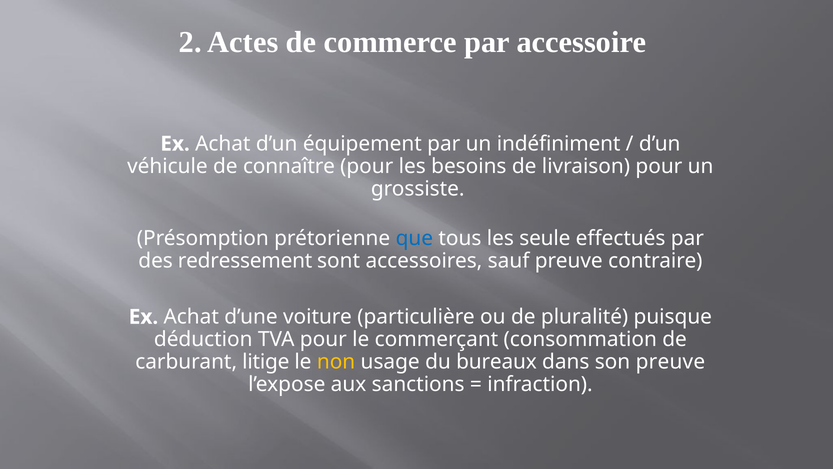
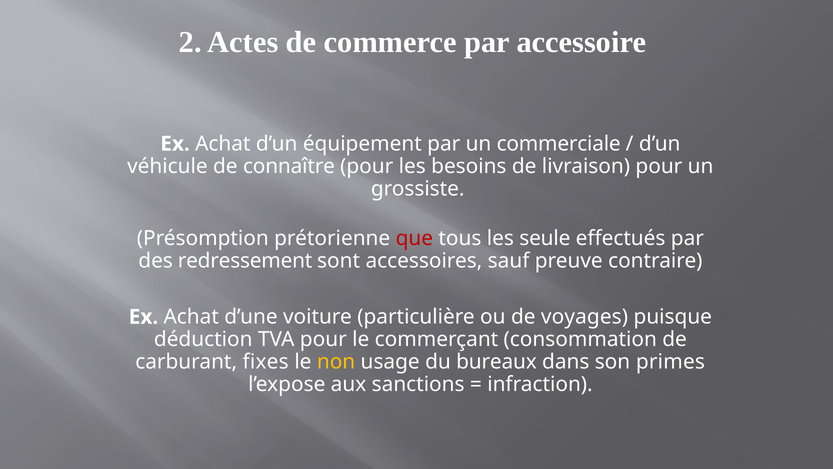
indéfiniment: indéfiniment -> commerciale
que colour: blue -> red
pluralité: pluralité -> voyages
litige: litige -> fixes
son preuve: preuve -> primes
